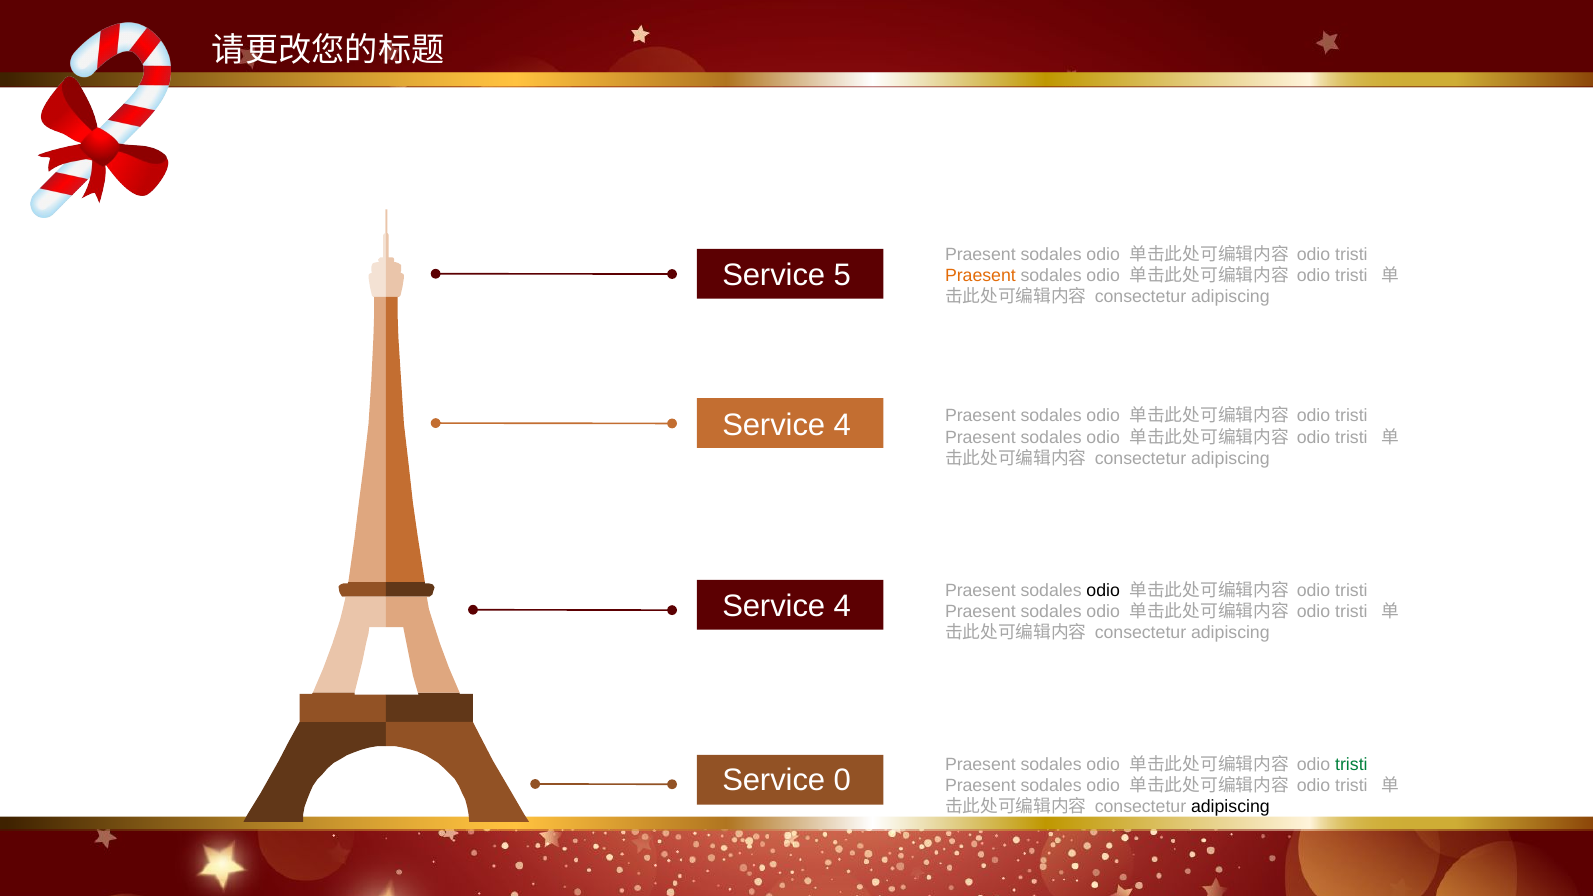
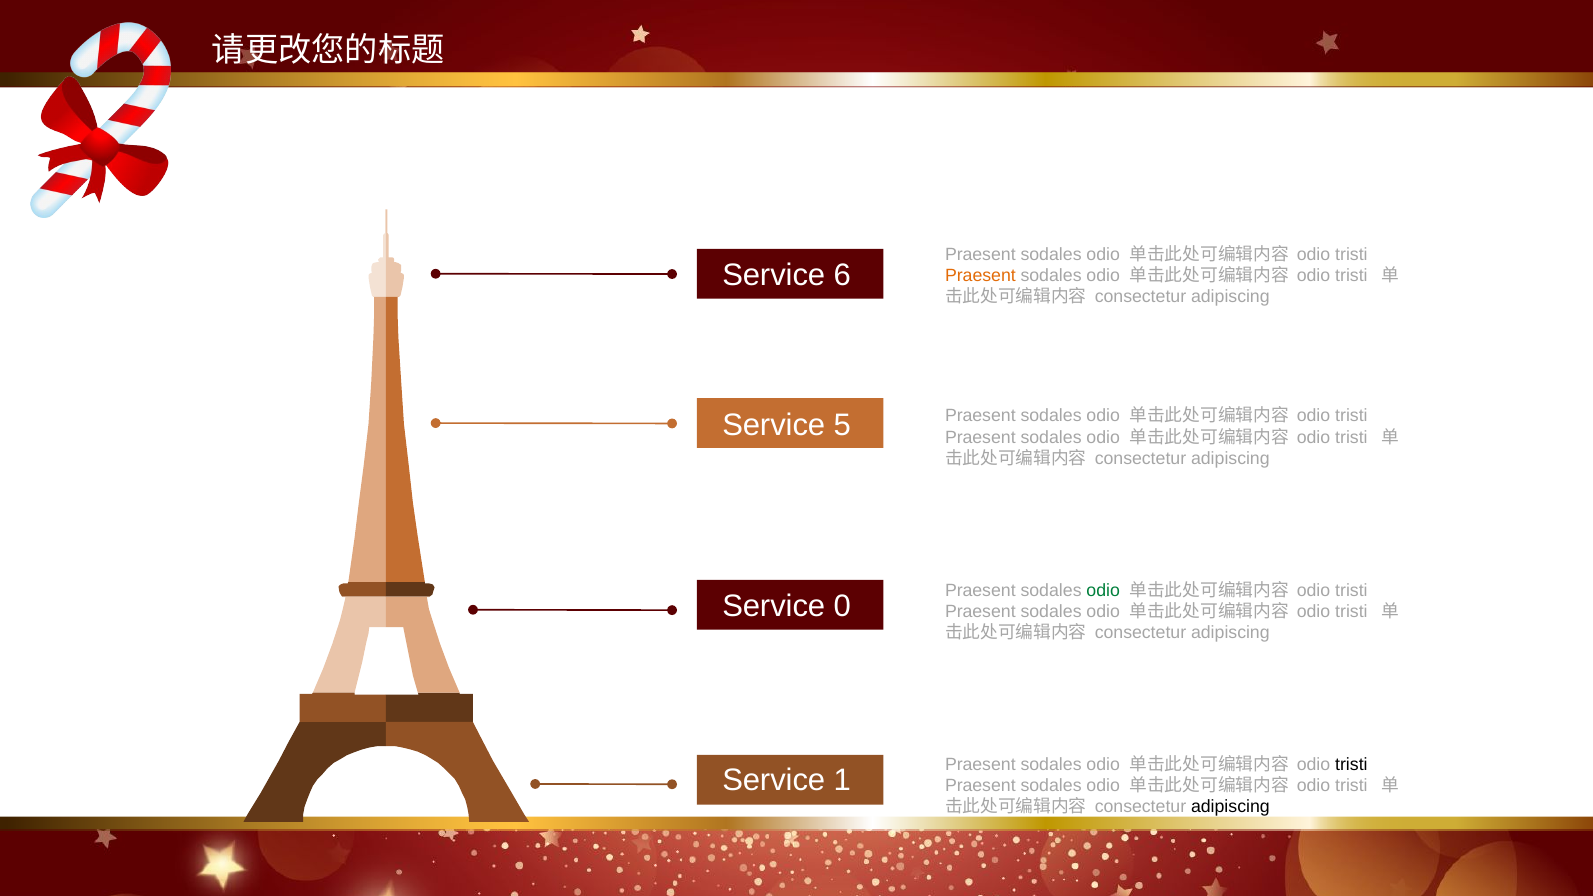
5: 5 -> 6
4 at (842, 425): 4 -> 5
odio at (1103, 590) colour: black -> green
4 at (842, 606): 4 -> 0
tristi at (1351, 764) colour: green -> black
0: 0 -> 1
